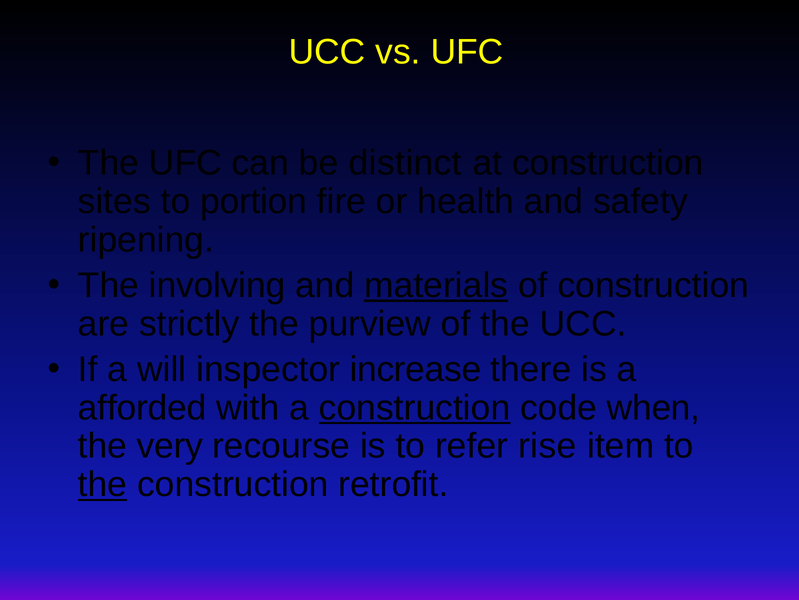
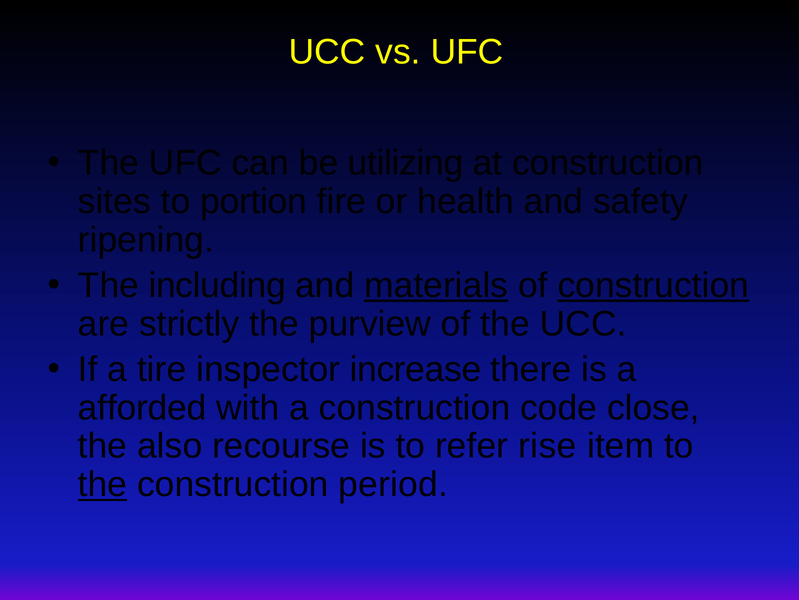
distinct: distinct -> utilizing
involving: involving -> including
construction at (653, 285) underline: none -> present
will: will -> tire
construction at (415, 407) underline: present -> none
when: when -> close
very: very -> also
retrofit: retrofit -> period
